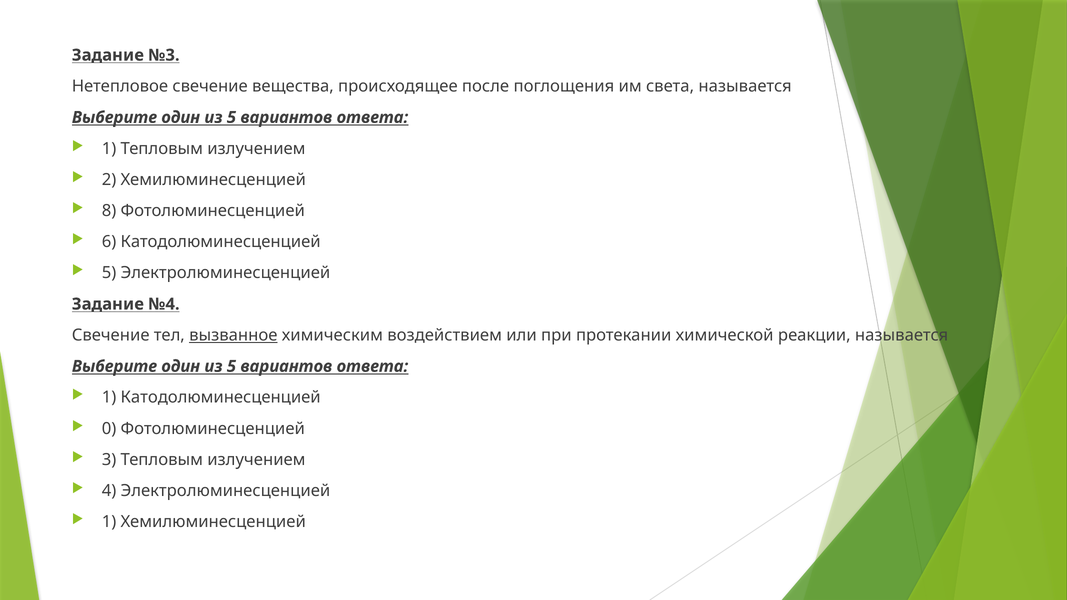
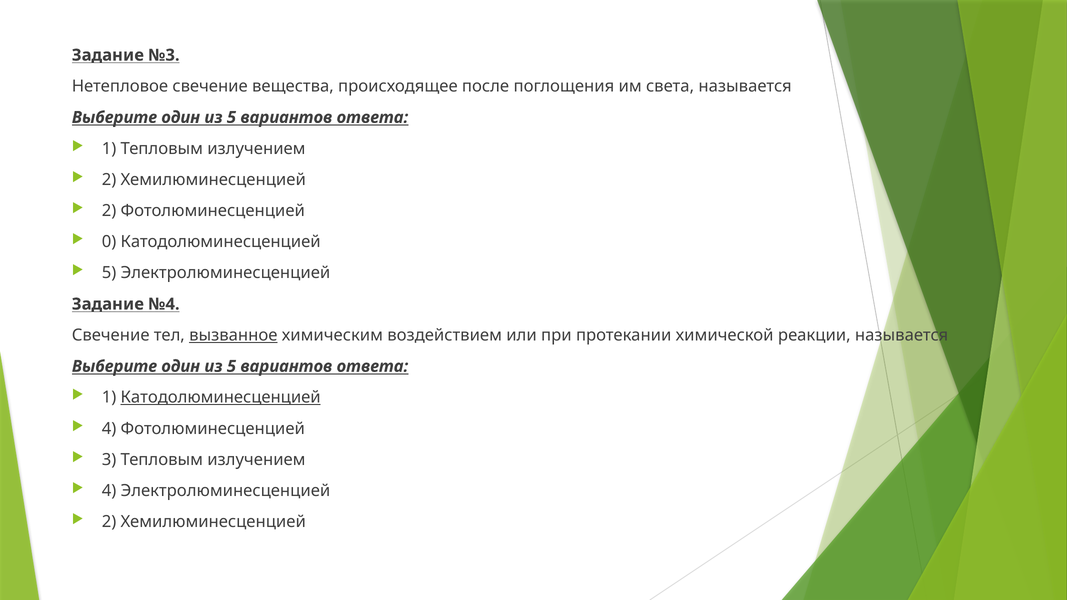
8 at (109, 211): 8 -> 2
6: 6 -> 0
Катодолюминесценцией at (221, 398) underline: none -> present
0 at (109, 429): 0 -> 4
1 at (109, 522): 1 -> 2
